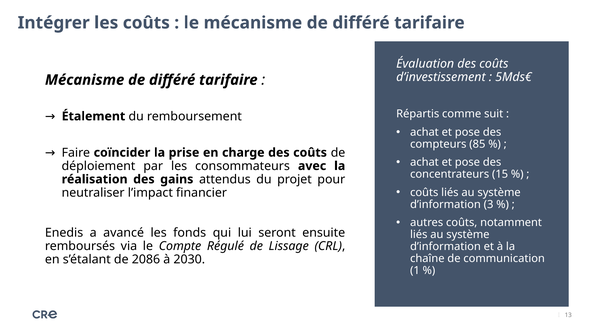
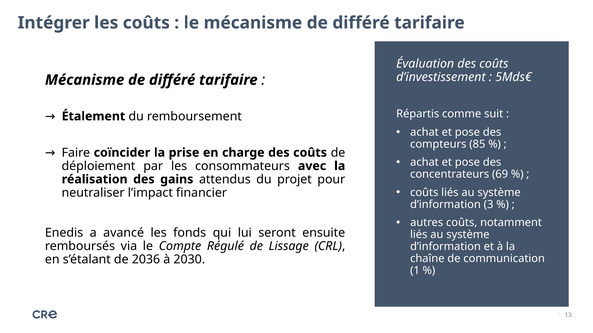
15: 15 -> 69
2086: 2086 -> 2036
